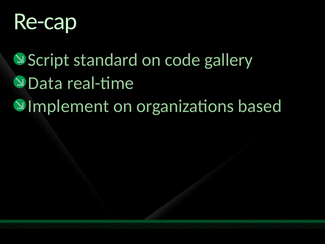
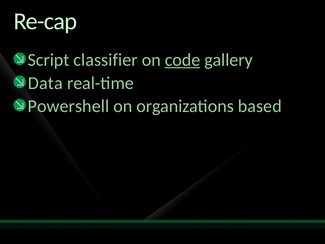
standard: standard -> classifier
code underline: none -> present
Implement: Implement -> Powershell
